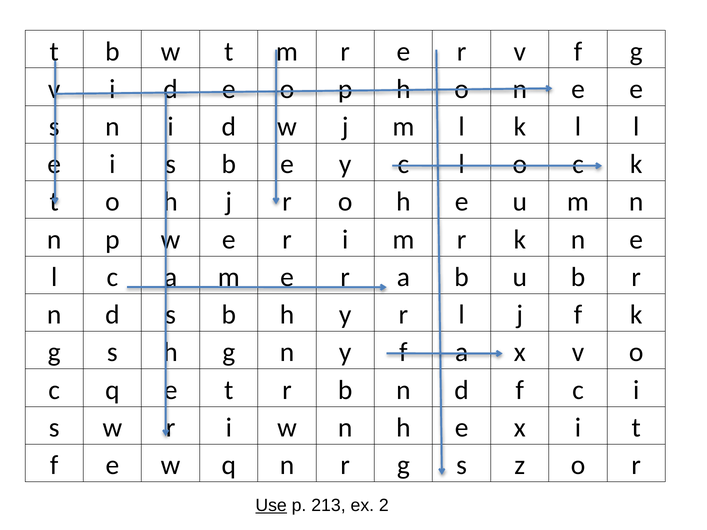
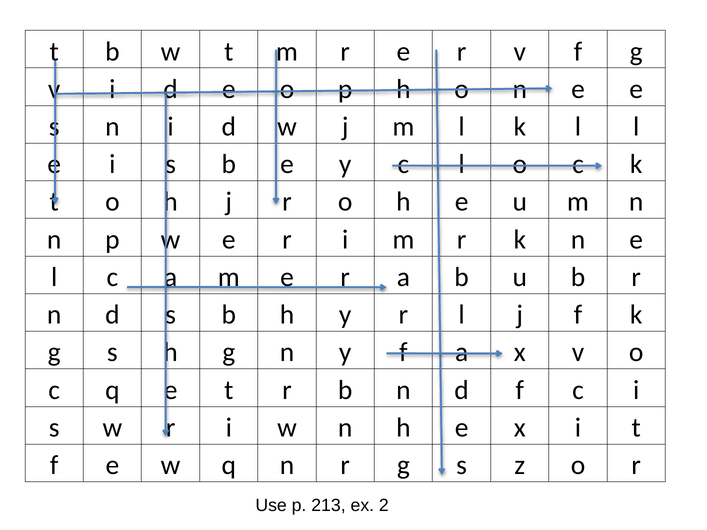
Use underline: present -> none
